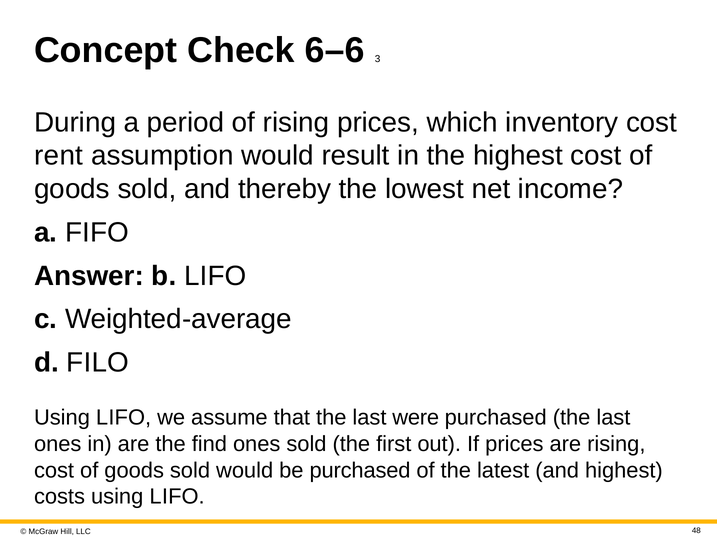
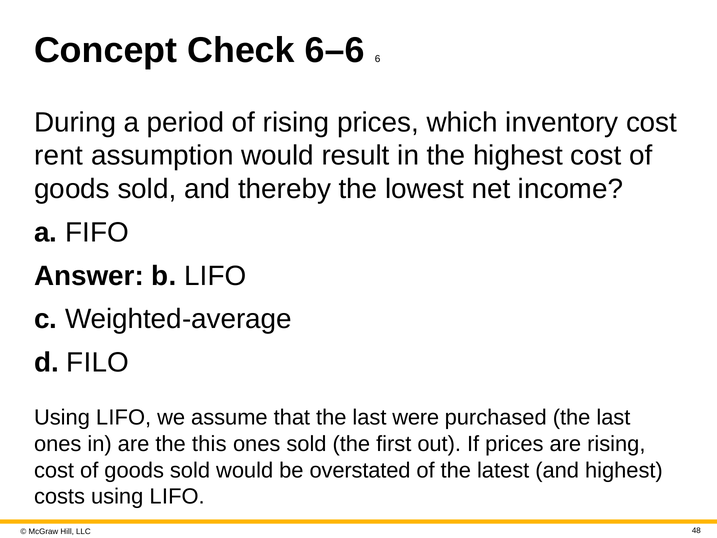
3: 3 -> 6
find: find -> this
be purchased: purchased -> overstated
